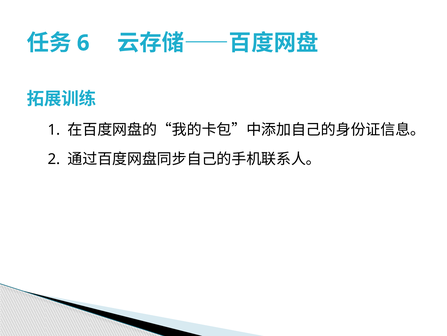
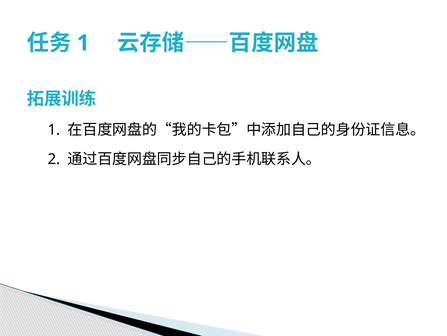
6 at (83, 43): 6 -> 1
